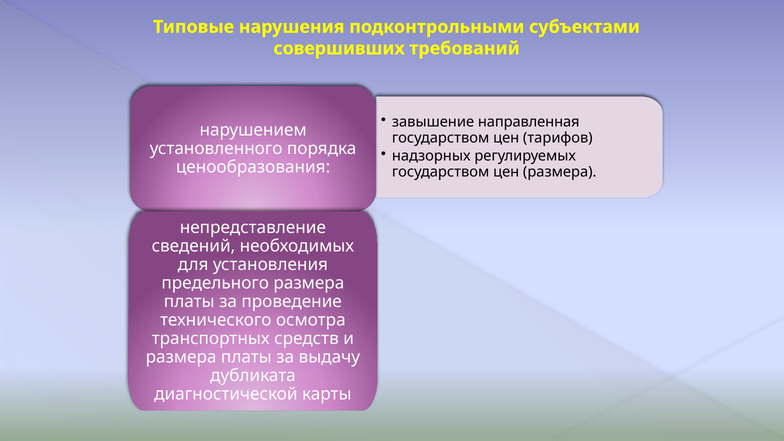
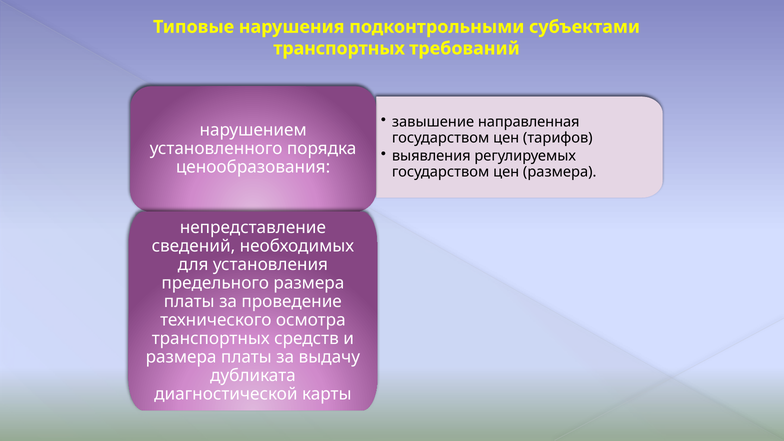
совершивших at (339, 48): совершивших -> транспортных
надзорных: надзорных -> выявления
